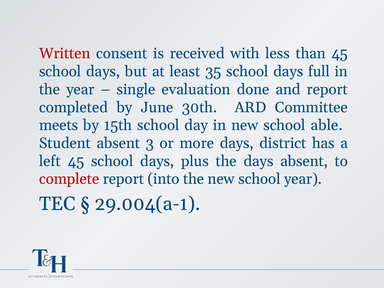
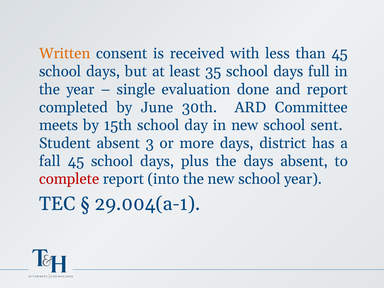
Written colour: red -> orange
able: able -> sent
left: left -> fall
